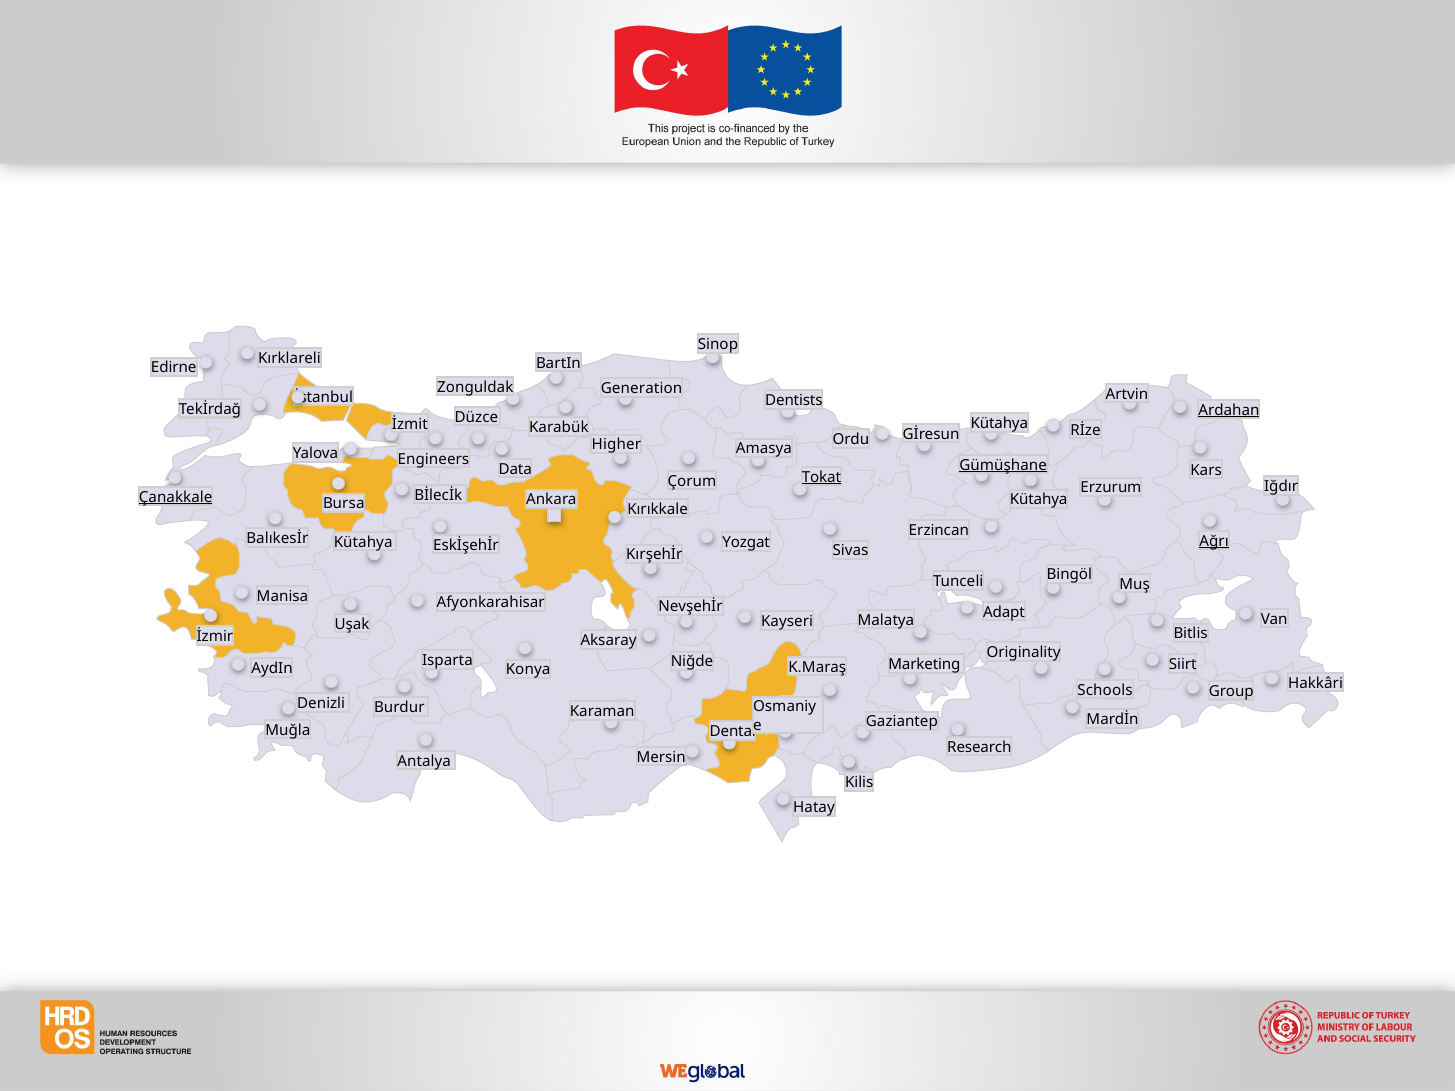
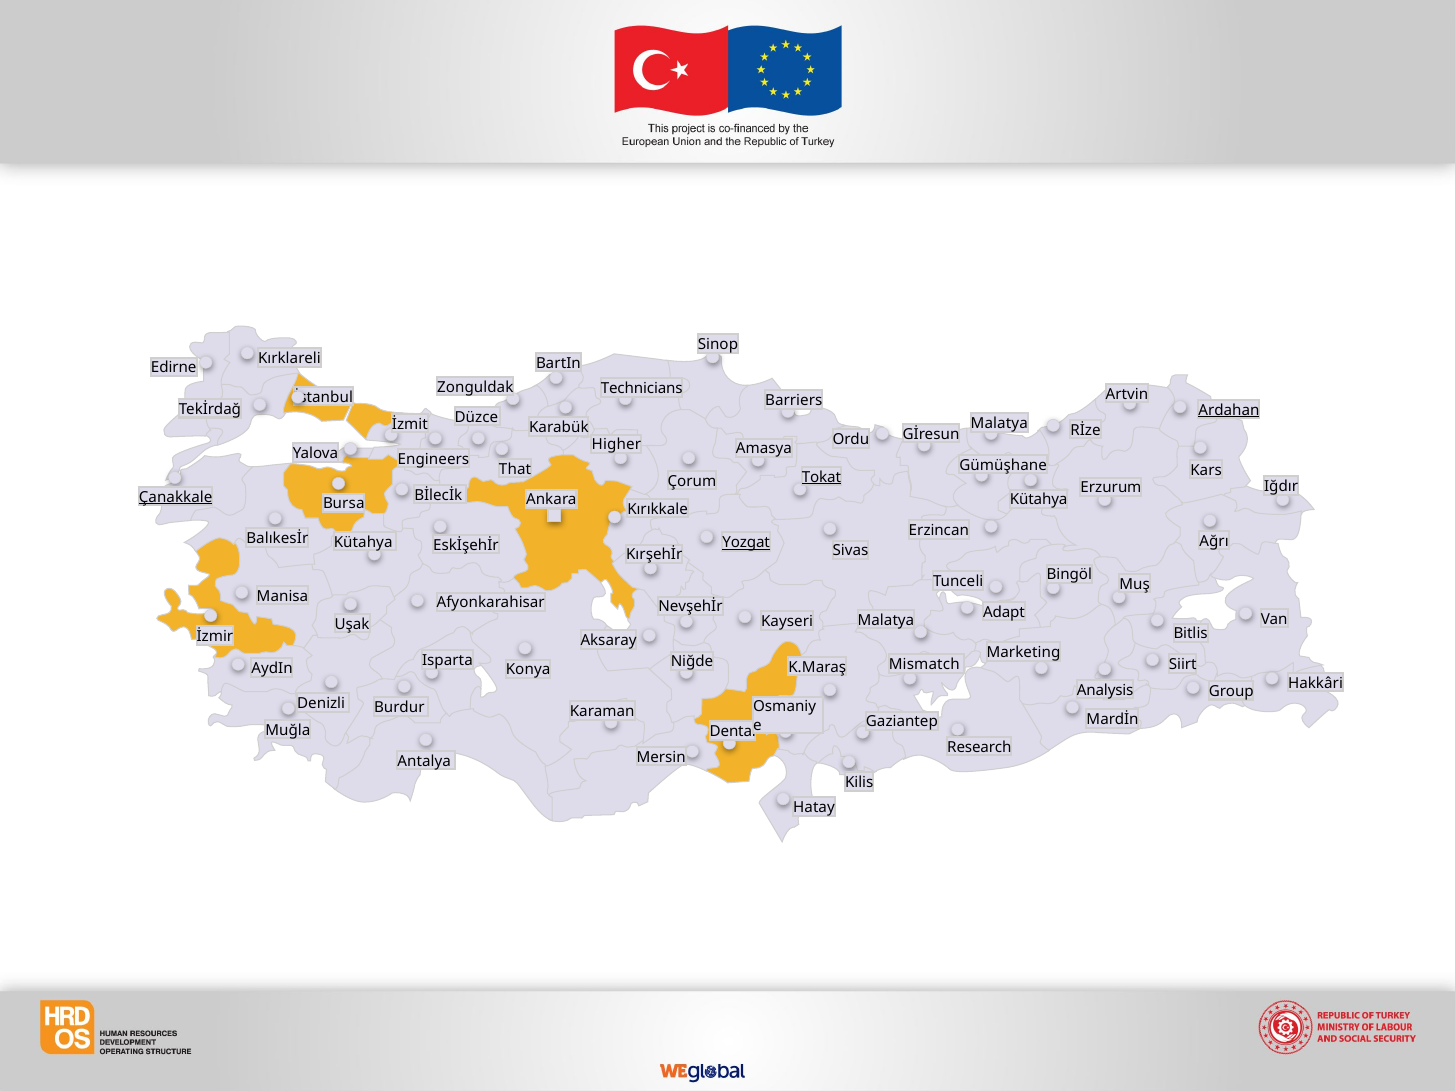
Generation: Generation -> Technicians
Dentists: Dentists -> Barriers
Kütahya at (999, 424): Kütahya -> Malatya
Gümüşhane underline: present -> none
Data: Data -> That
Ağrı underline: present -> none
Yozgat underline: none -> present
Originality: Originality -> Marketing
Marketing: Marketing -> Mismatch
Schools: Schools -> Analysis
